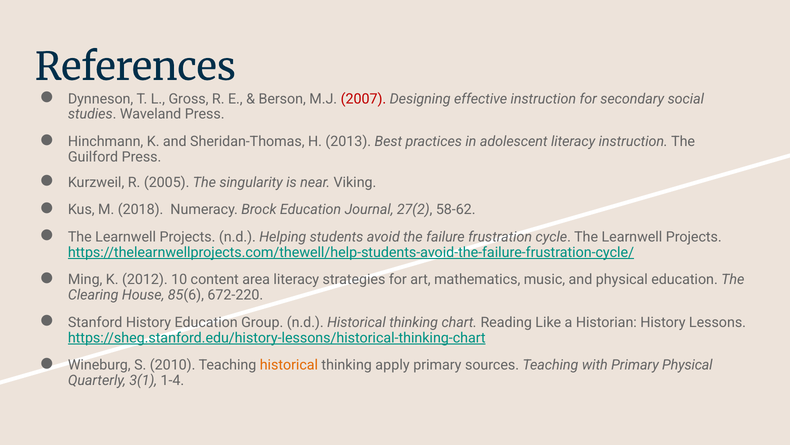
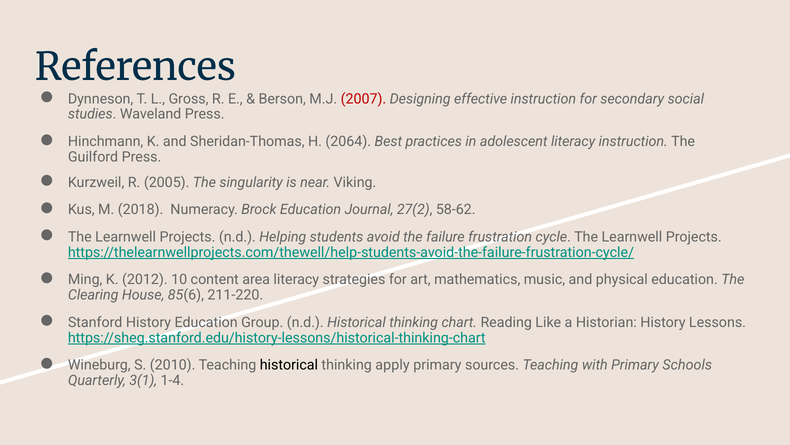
2013: 2013 -> 2064
672-220: 672-220 -> 211-220
historical at (289, 365) colour: orange -> black
Primary Physical: Physical -> Schools
